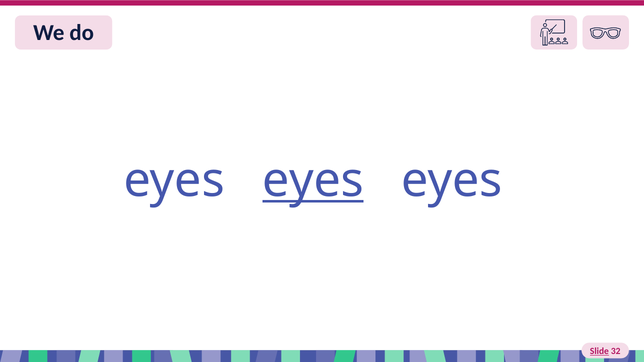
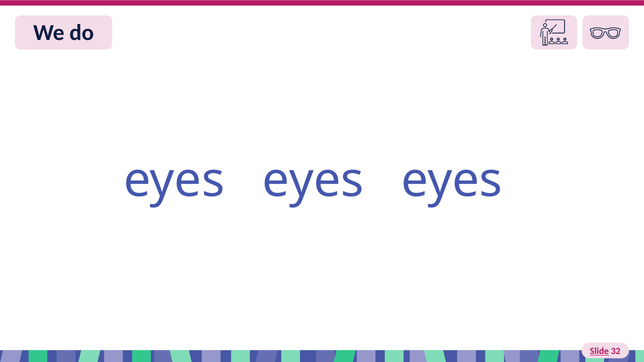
eyes at (313, 181) underline: present -> none
